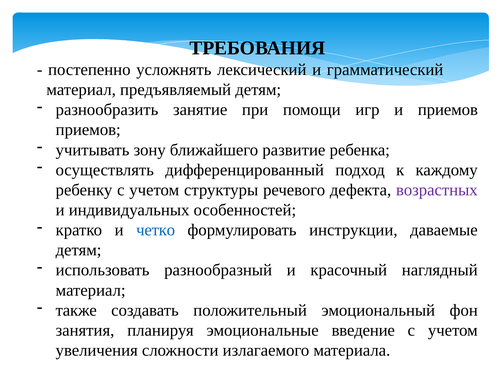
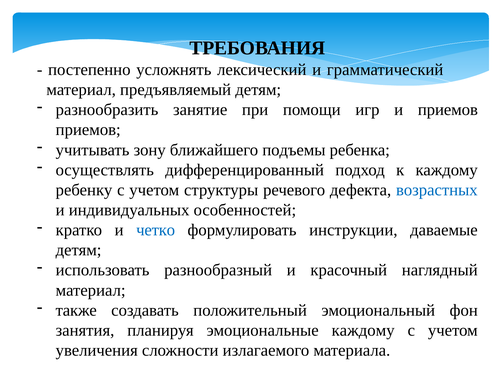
развитие: развитие -> подъемы
возрастных colour: purple -> blue
эмоциональные введение: введение -> каждому
